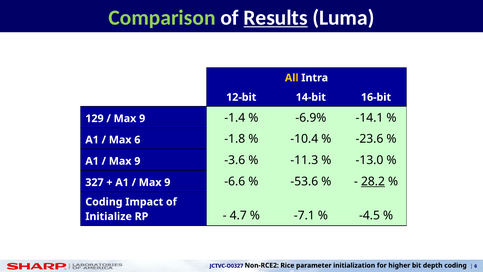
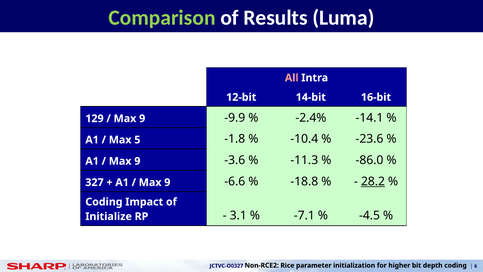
Results underline: present -> none
All colour: yellow -> pink
-1.4: -1.4 -> -9.9
-6.9%: -6.9% -> -2.4%
Max 6: 6 -> 5
-13.0: -13.0 -> -86.0
-53.6: -53.6 -> -18.8
4.7: 4.7 -> 3.1
